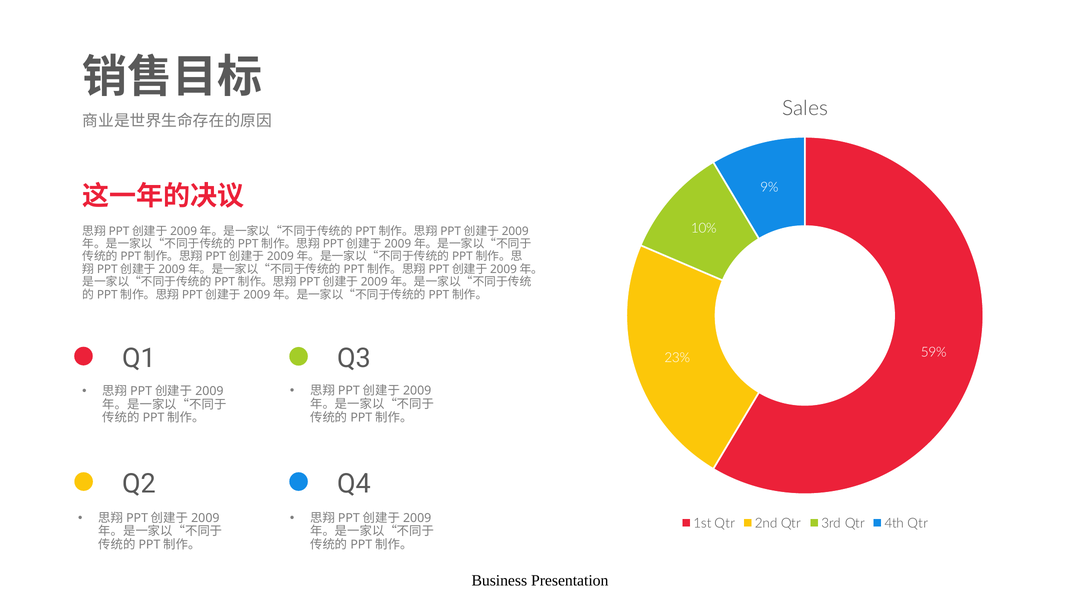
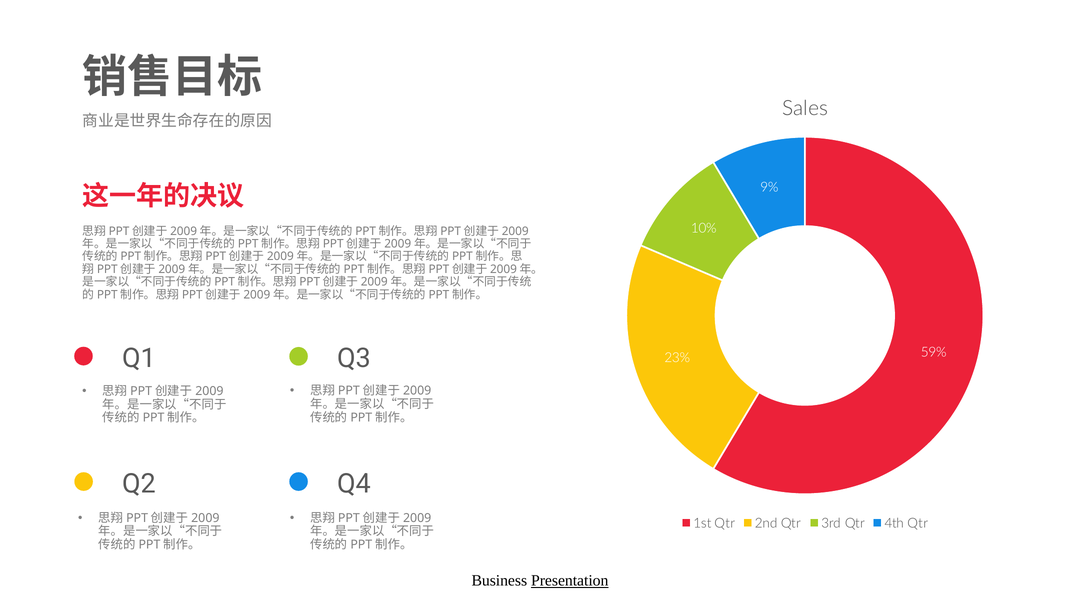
Presentation underline: none -> present
